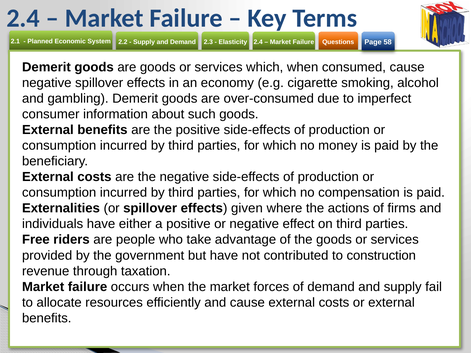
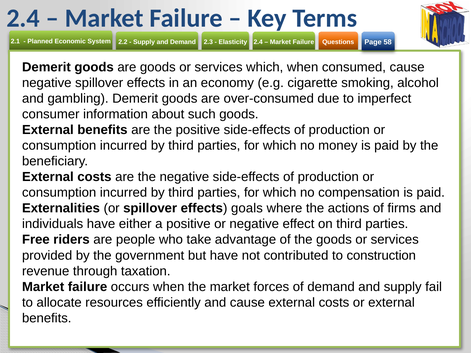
given: given -> goals
